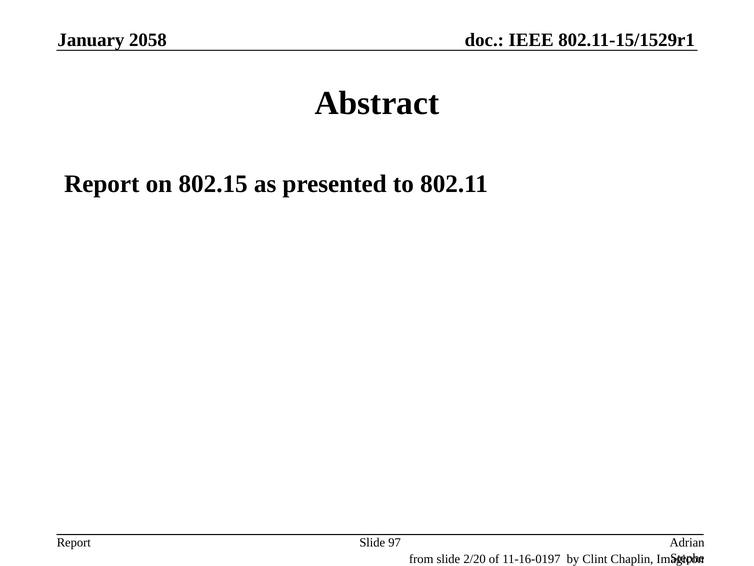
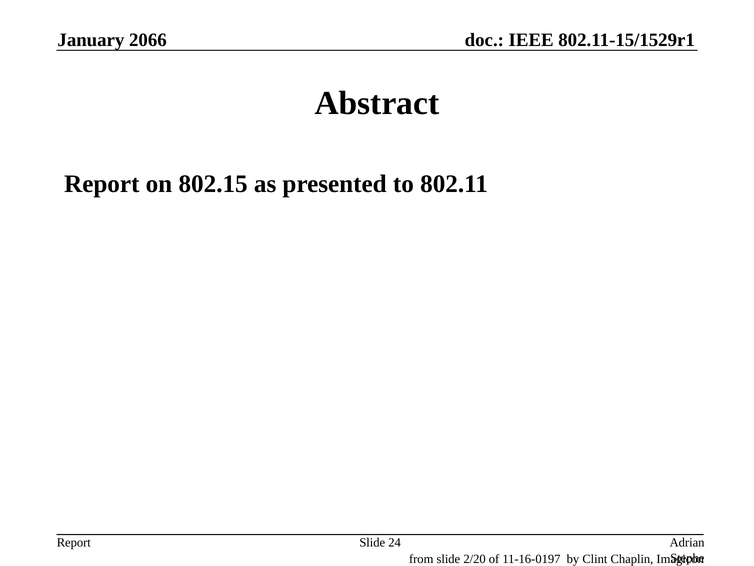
2058: 2058 -> 2066
97: 97 -> 24
